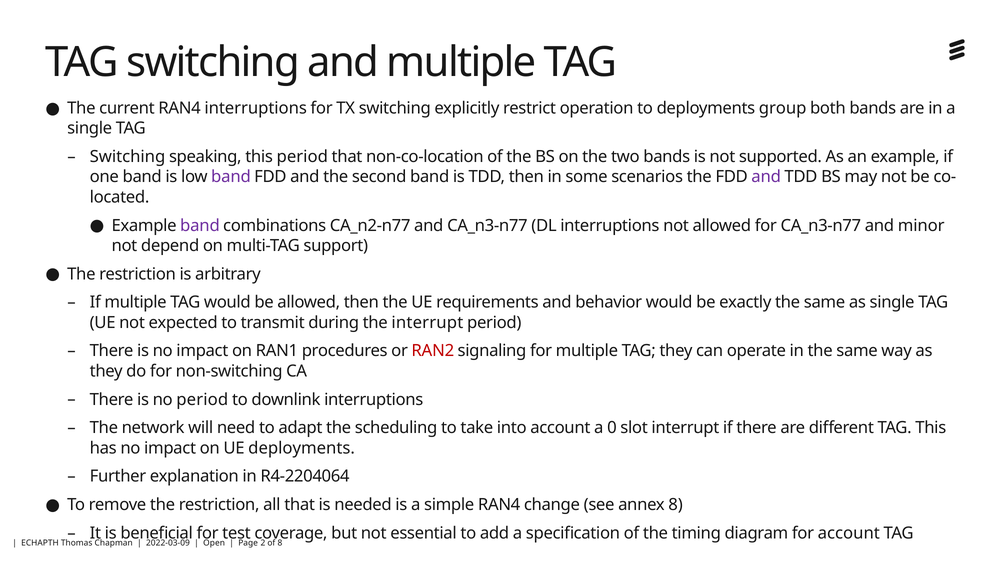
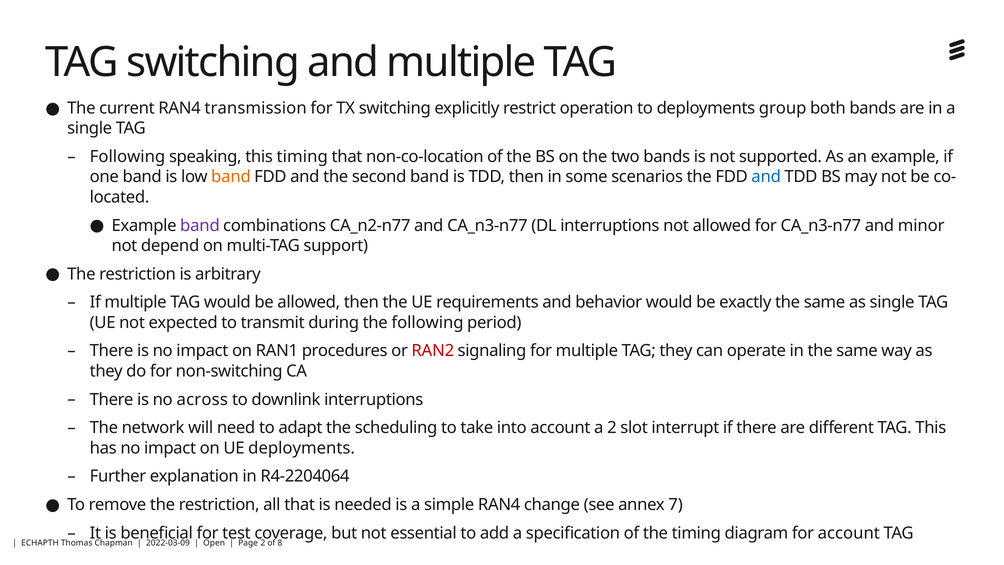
RAN4 interruptions: interruptions -> transmission
Switching at (128, 157): Switching -> Following
this period: period -> timing
band at (231, 177) colour: purple -> orange
and at (766, 177) colour: purple -> blue
the interrupt: interrupt -> following
no period: period -> across
a 0: 0 -> 2
annex 8: 8 -> 7
